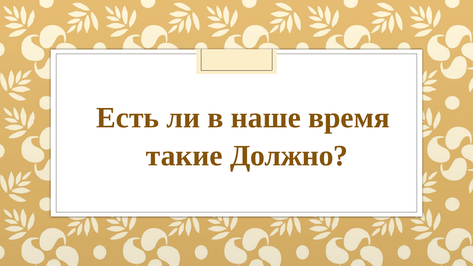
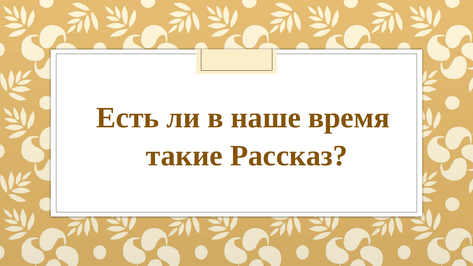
Должно: Должно -> Рассказ
